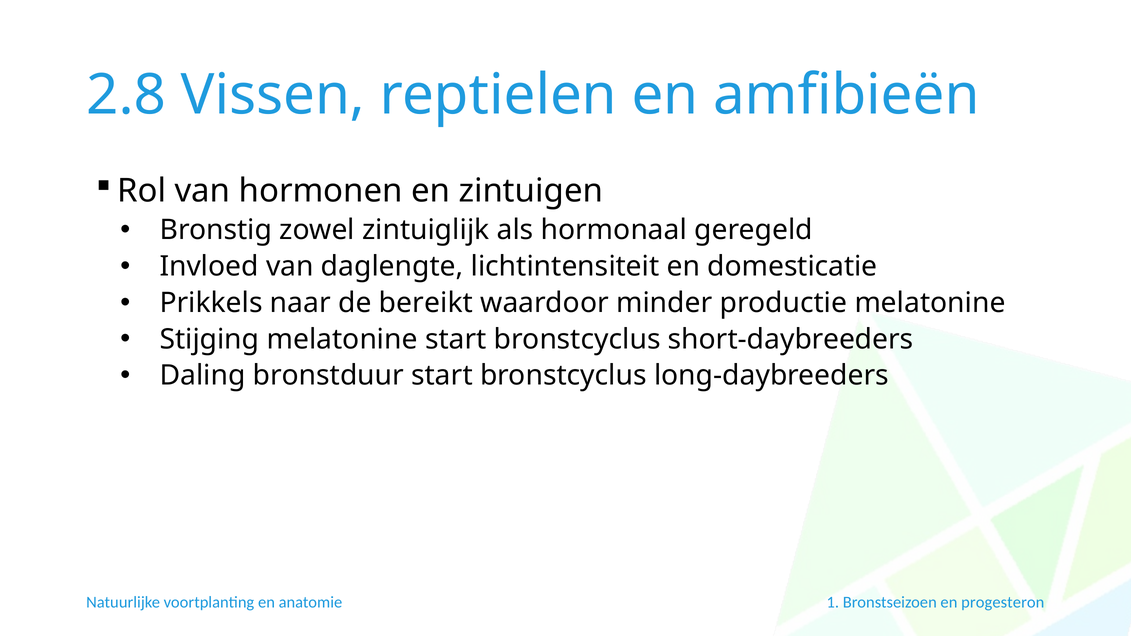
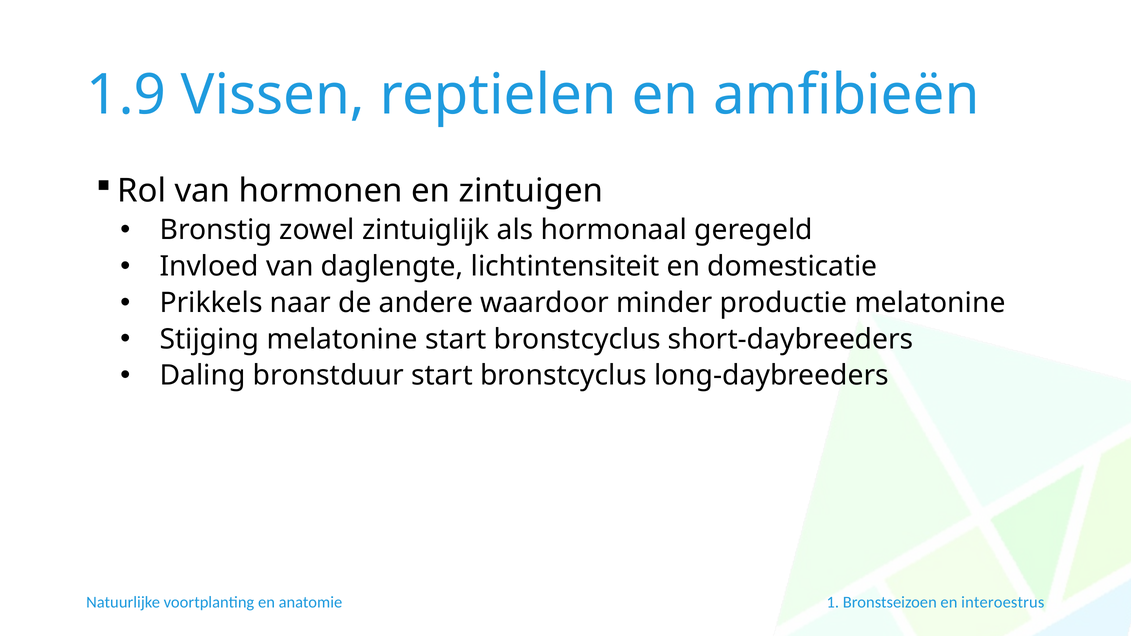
2.8: 2.8 -> 1.9
bereikt: bereikt -> andere
progesteron: progesteron -> interoestrus
